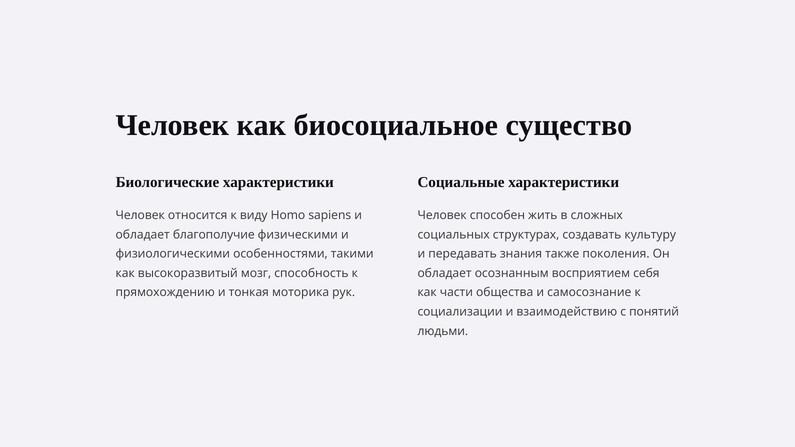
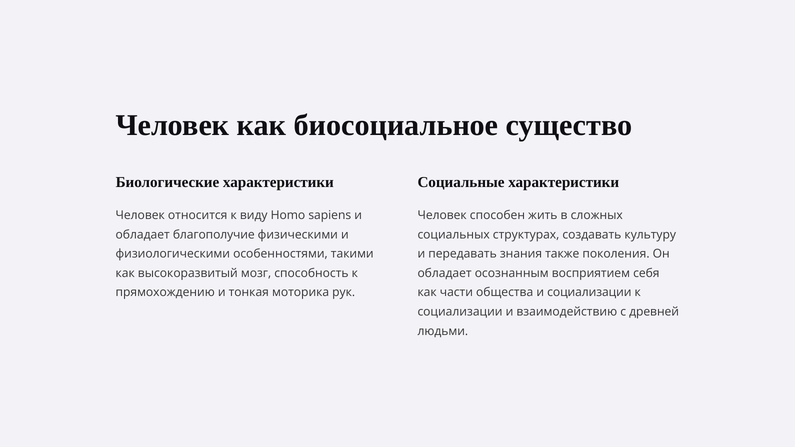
и самосознание: самосознание -> социализации
понятий: понятий -> древней
